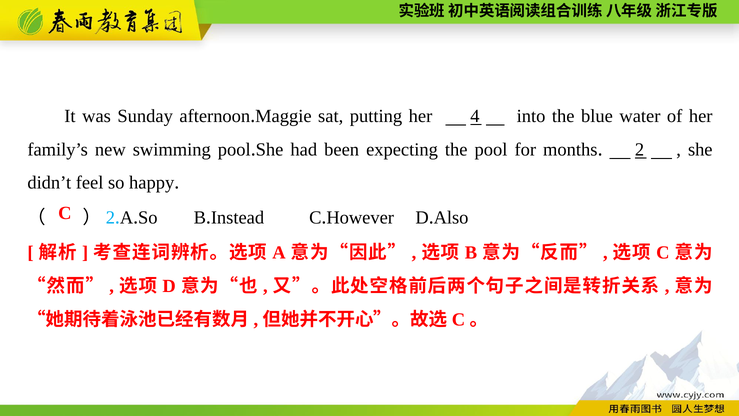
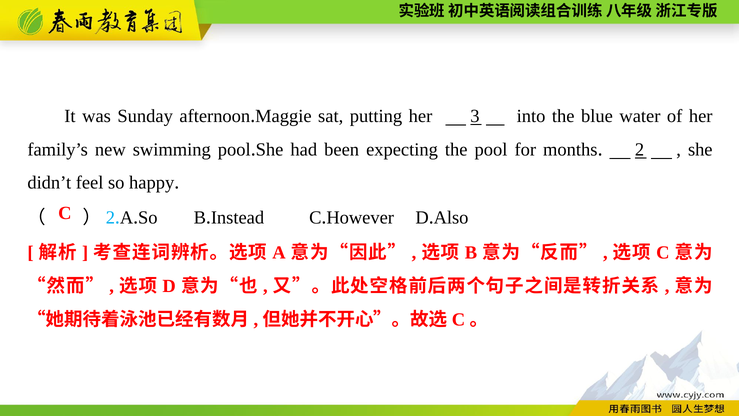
4: 4 -> 3
